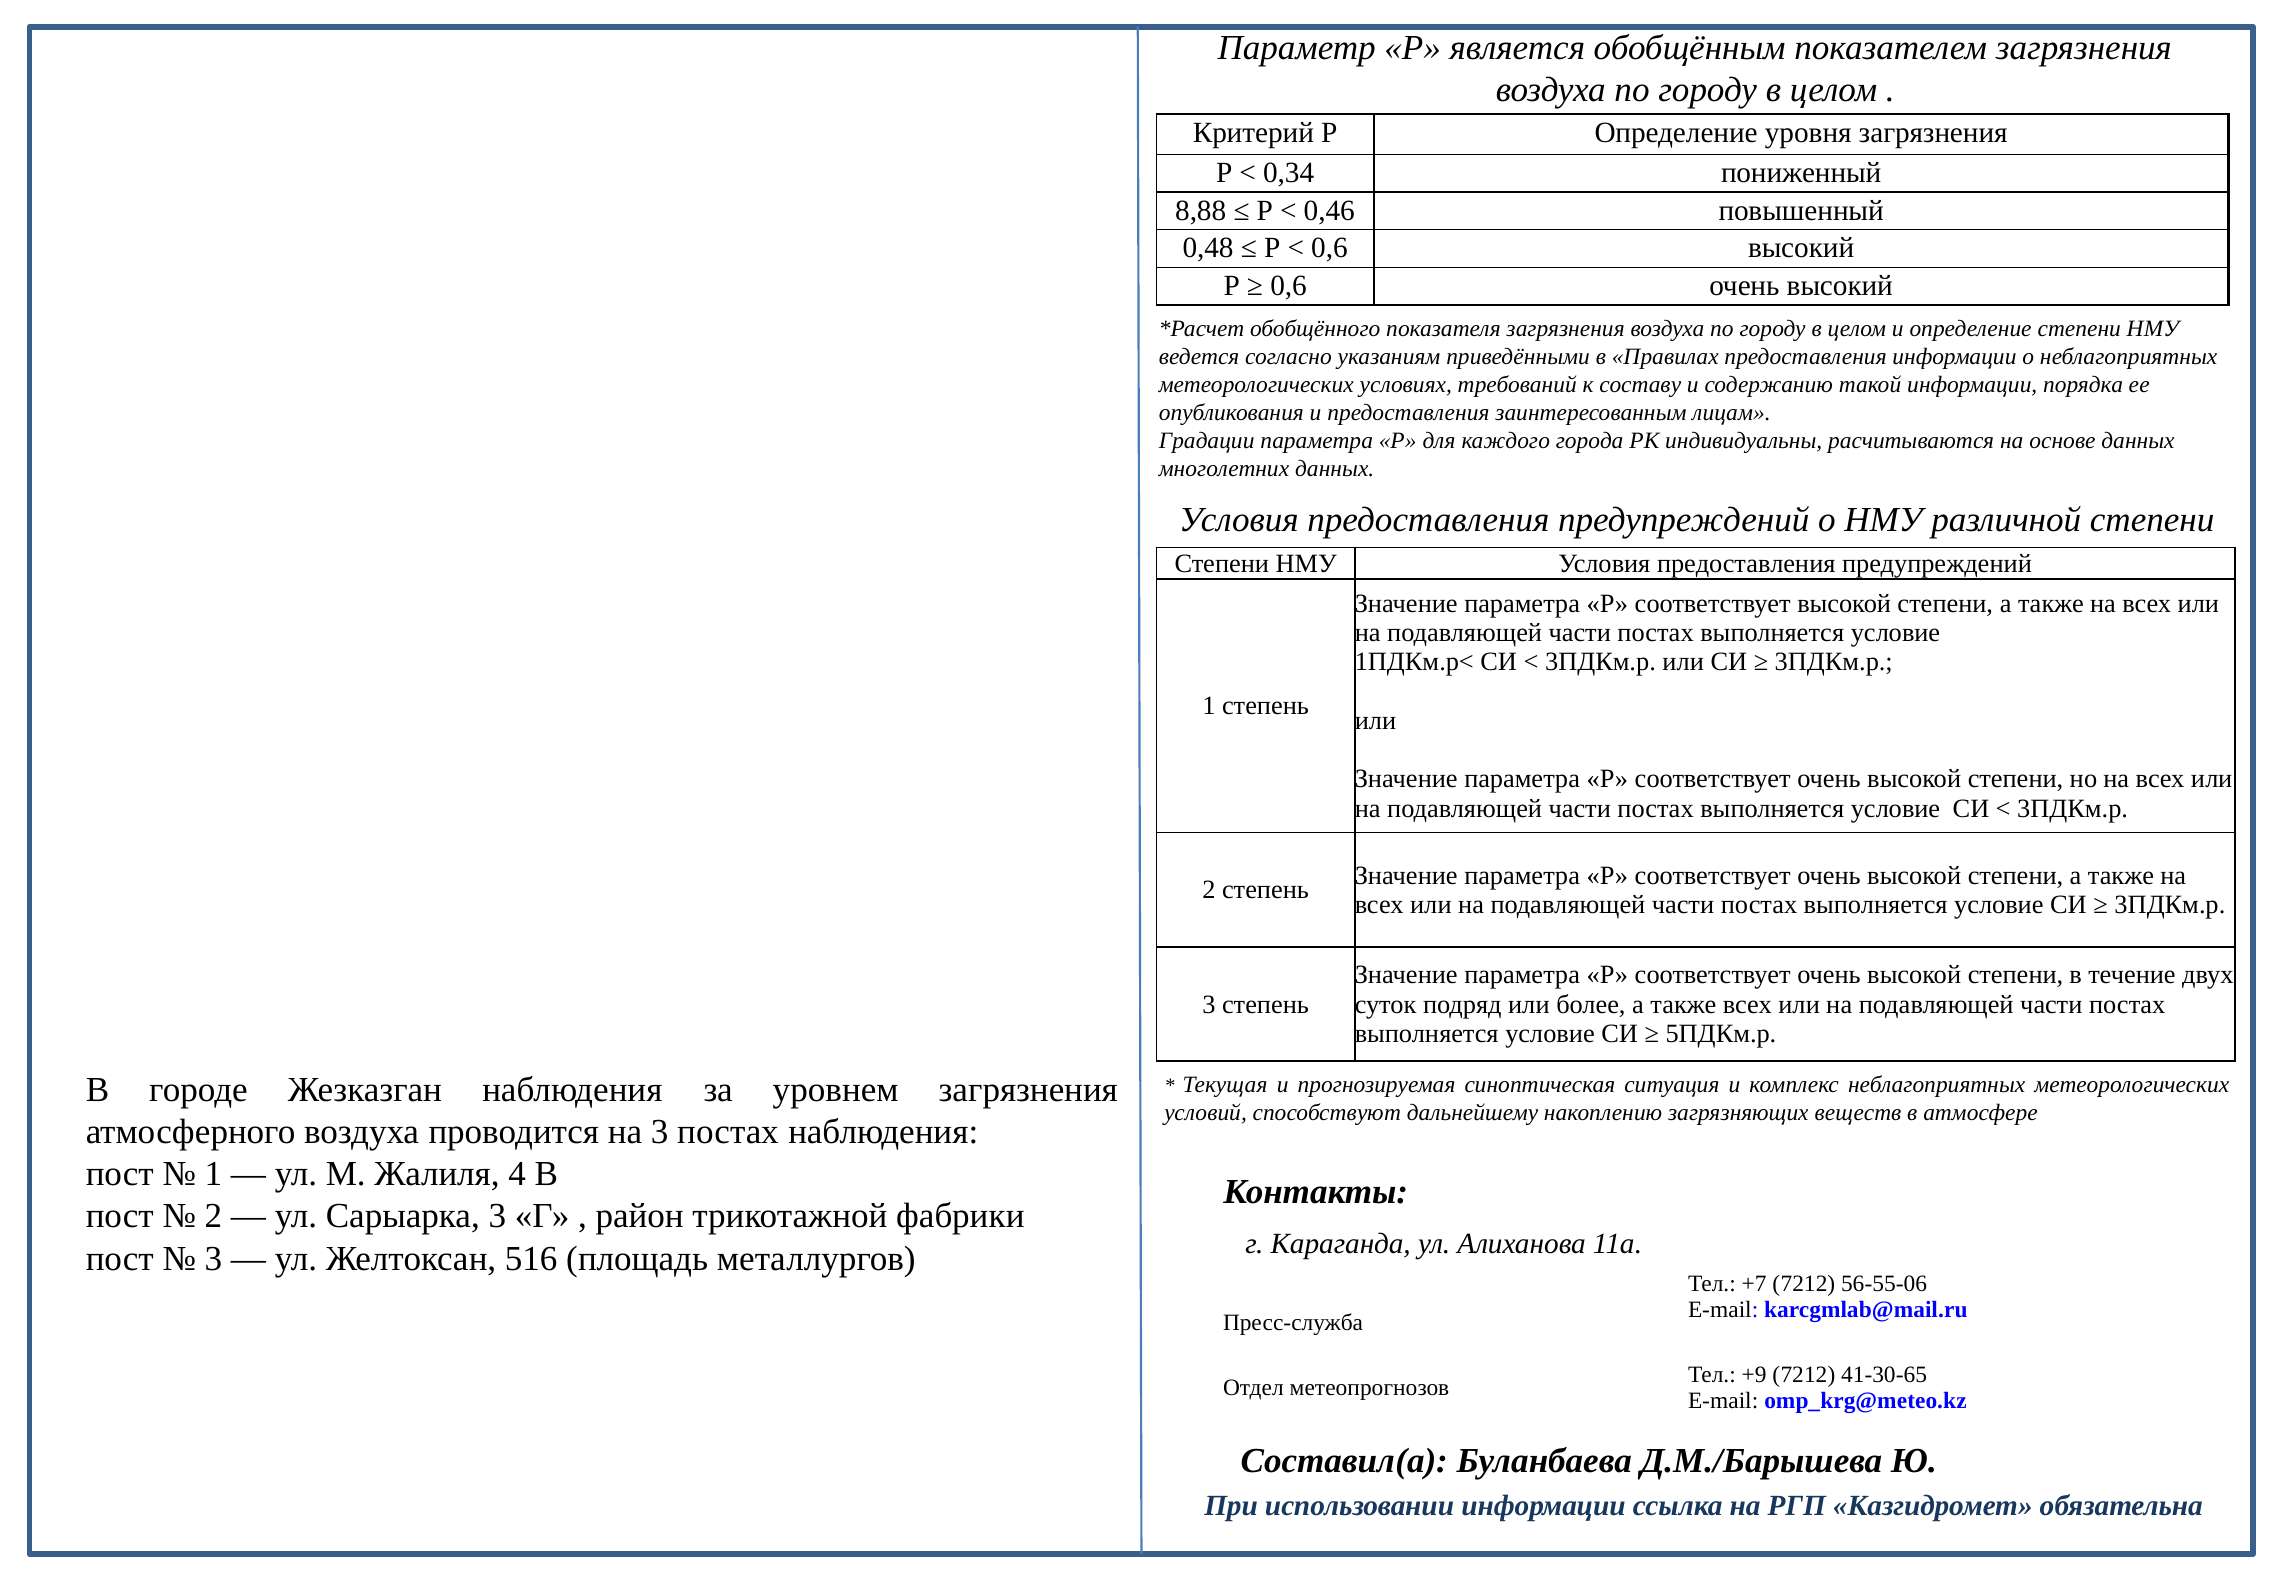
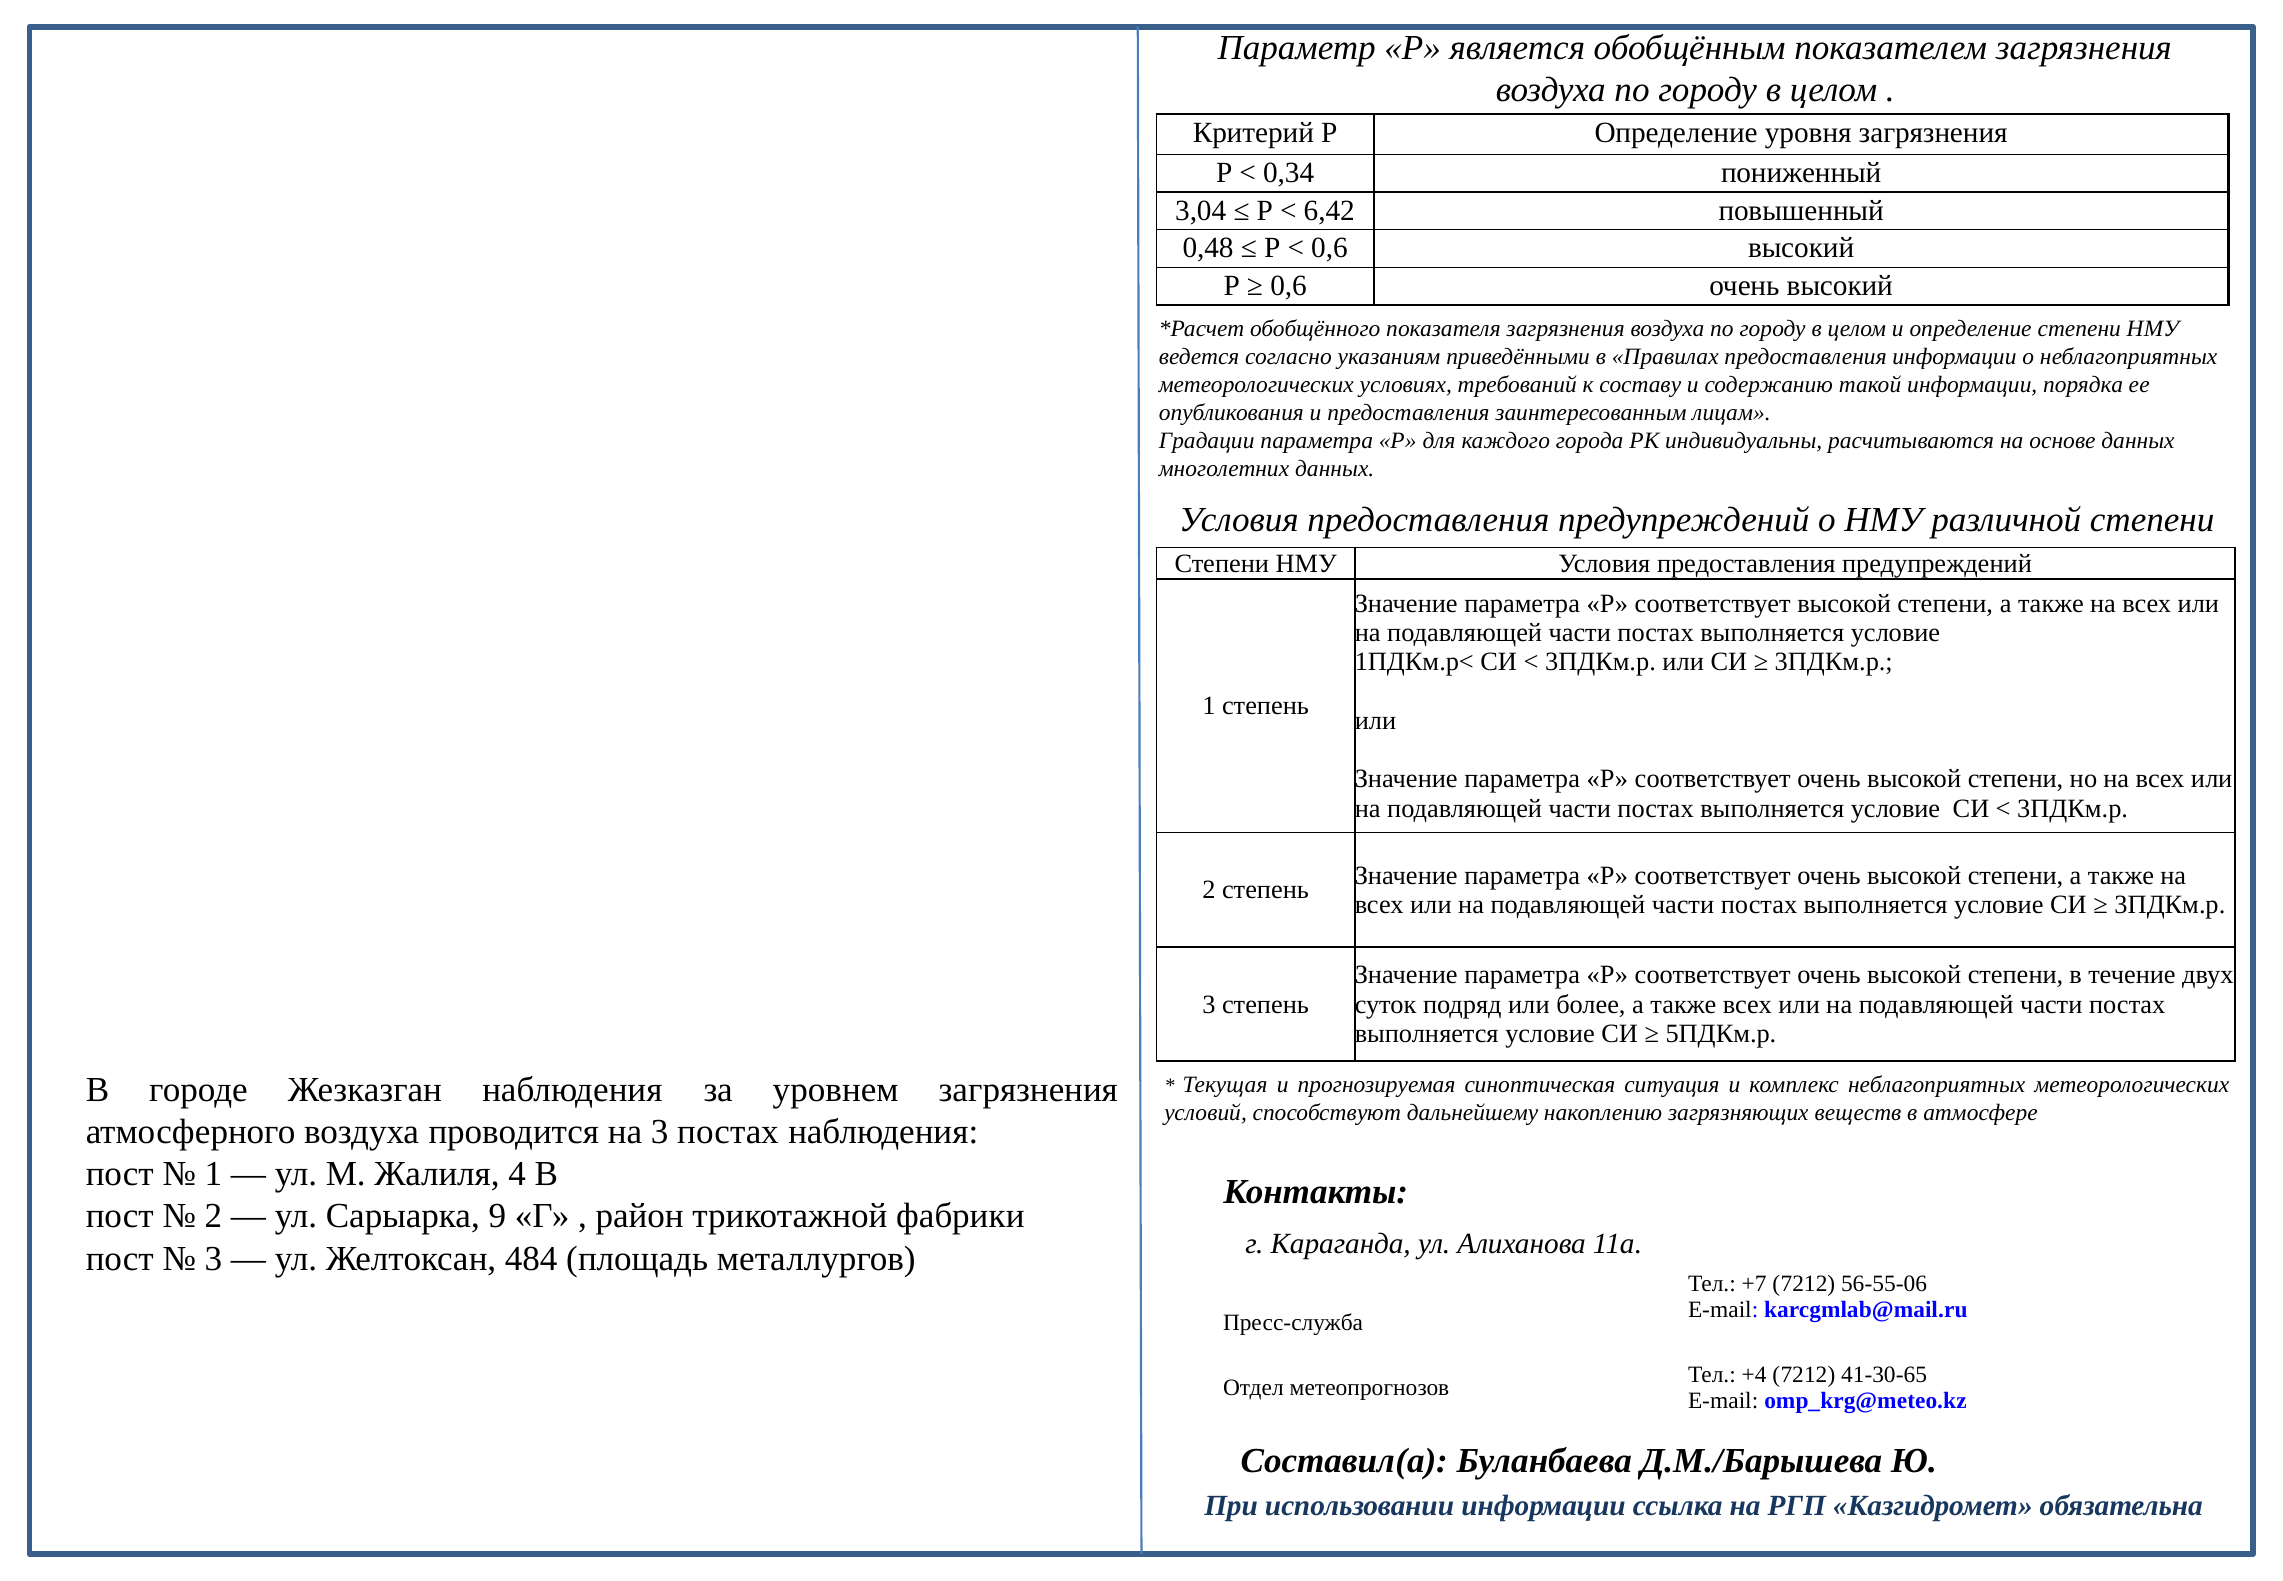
8,88: 8,88 -> 3,04
0,46: 0,46 -> 6,42
Сарыарка 3: 3 -> 9
516: 516 -> 484
+9: +9 -> +4
